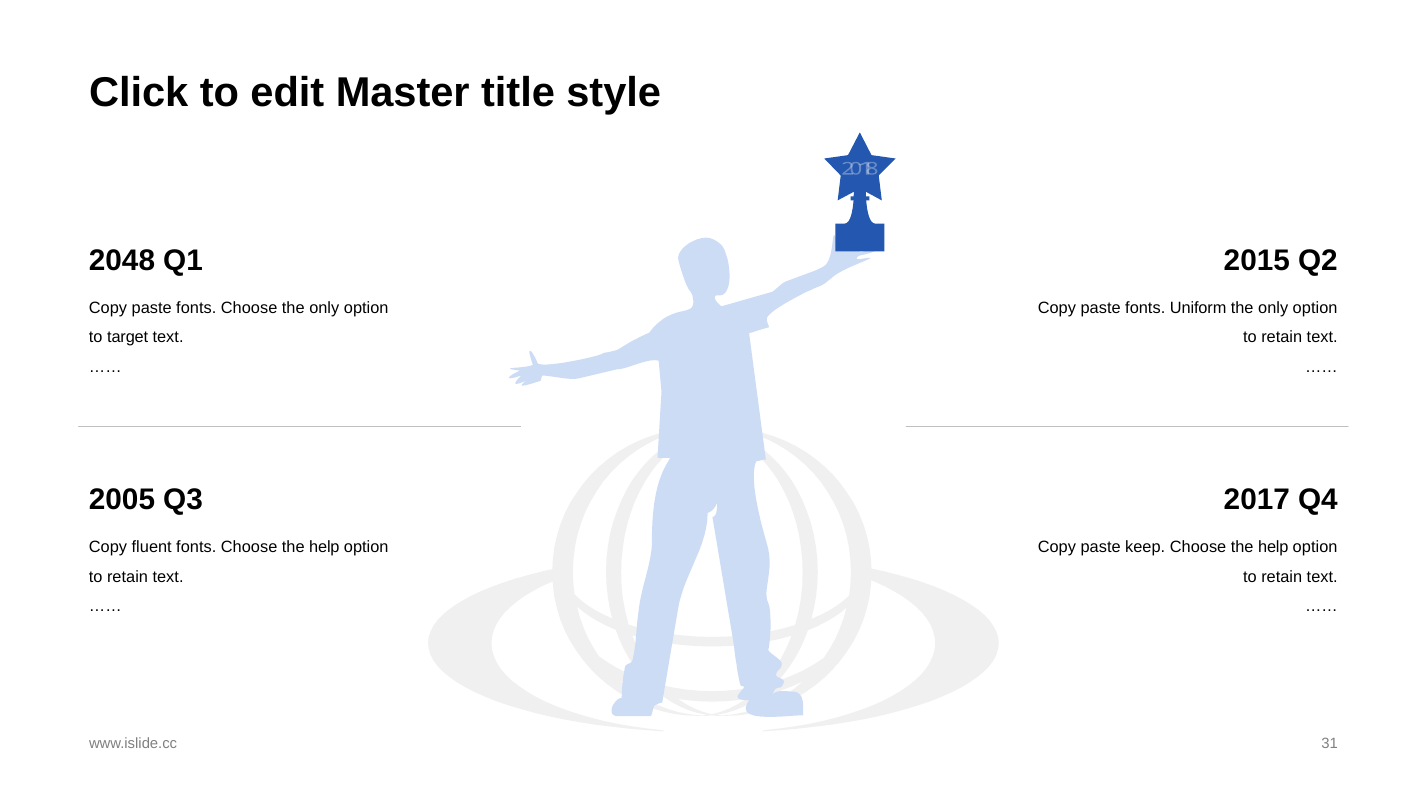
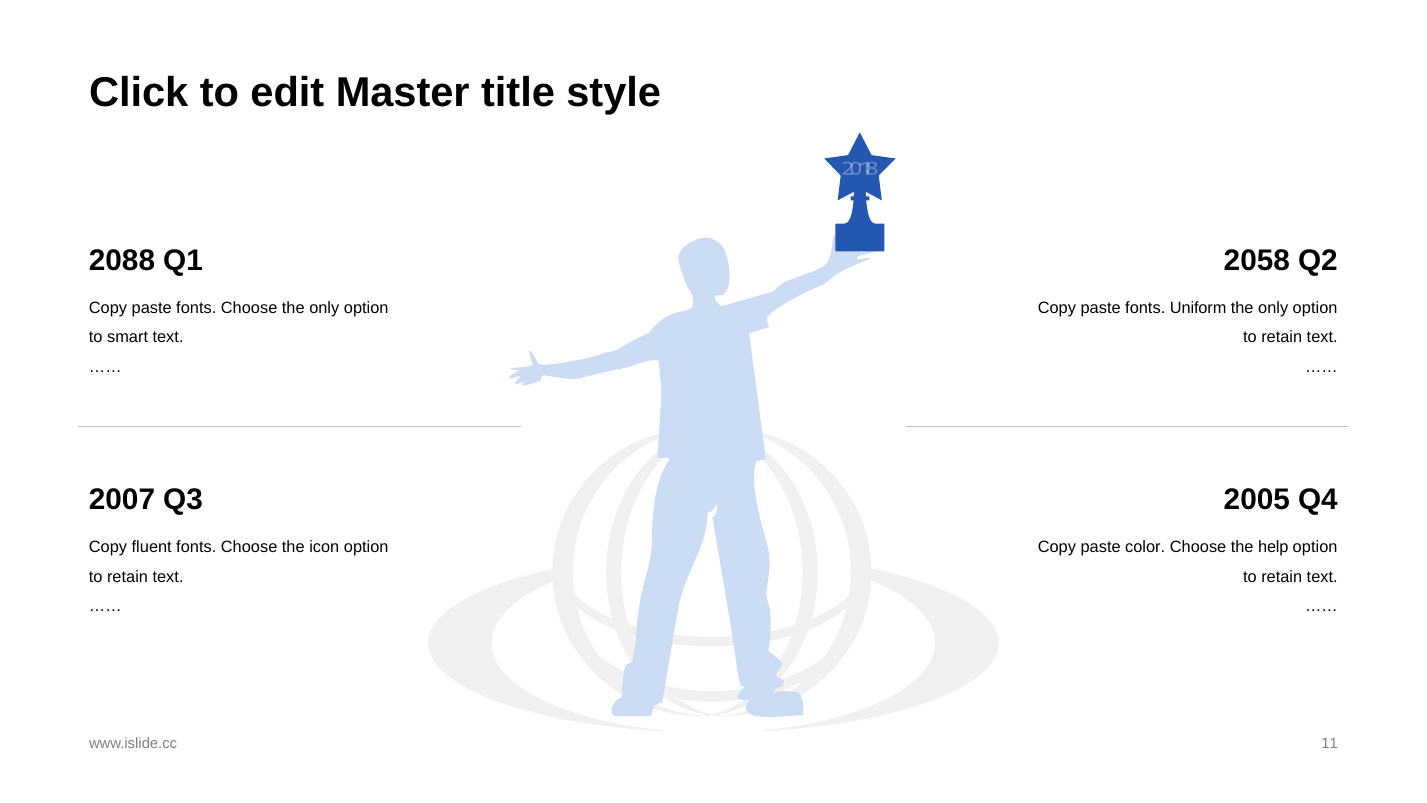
2048: 2048 -> 2088
2015: 2015 -> 2058
target: target -> smart
2005: 2005 -> 2007
2017: 2017 -> 2005
fonts Choose the help: help -> icon
keep: keep -> color
31: 31 -> 11
